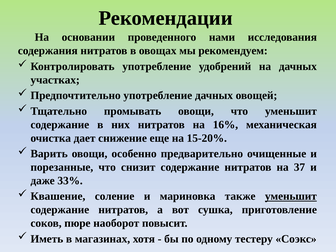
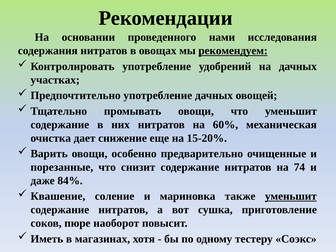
рекомендуем underline: none -> present
16%: 16% -> 60%
37: 37 -> 74
33%: 33% -> 84%
